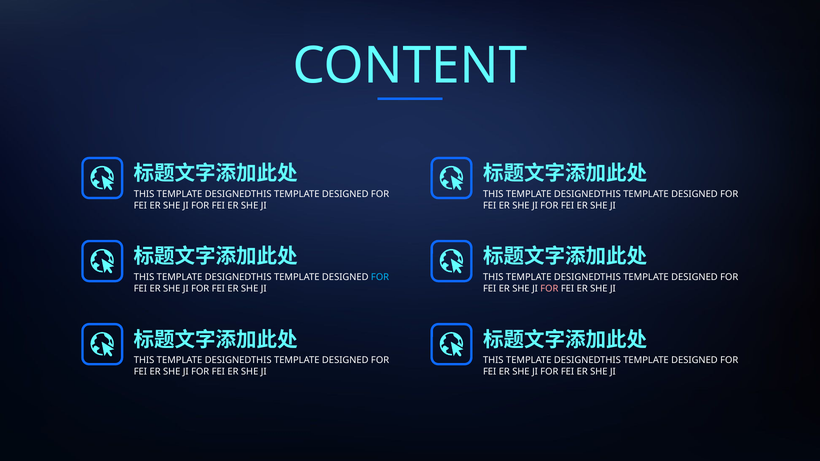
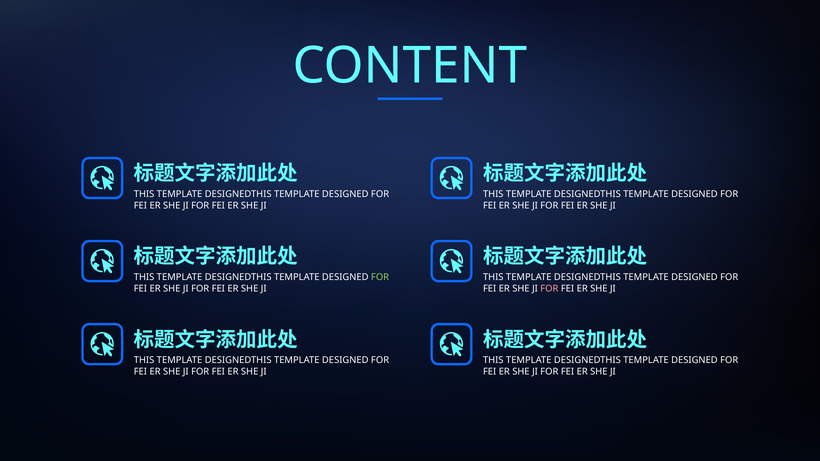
FOR at (380, 277) colour: light blue -> light green
